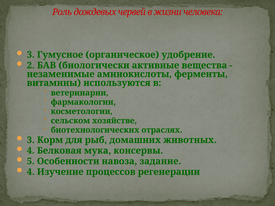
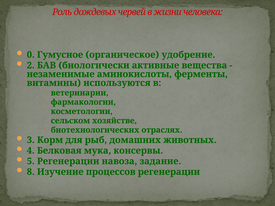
3 at (31, 55): 3 -> 0
5 Особенности: Особенности -> Регенерации
4 at (31, 172): 4 -> 8
